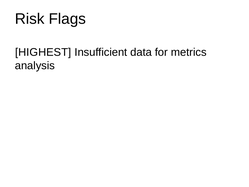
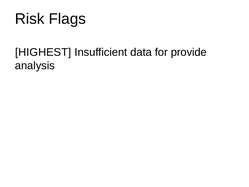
metrics: metrics -> provide
